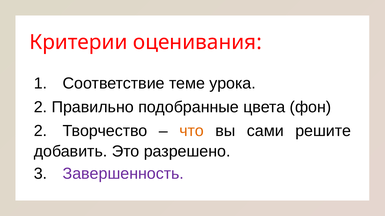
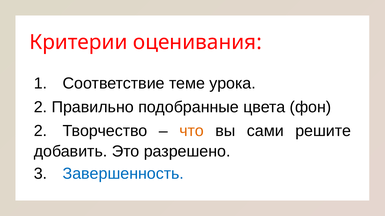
Завершенность colour: purple -> blue
